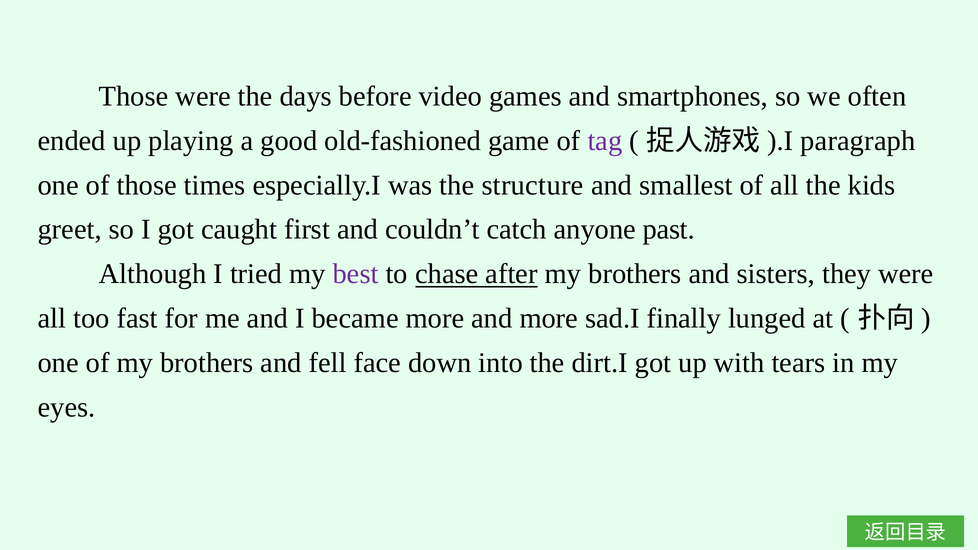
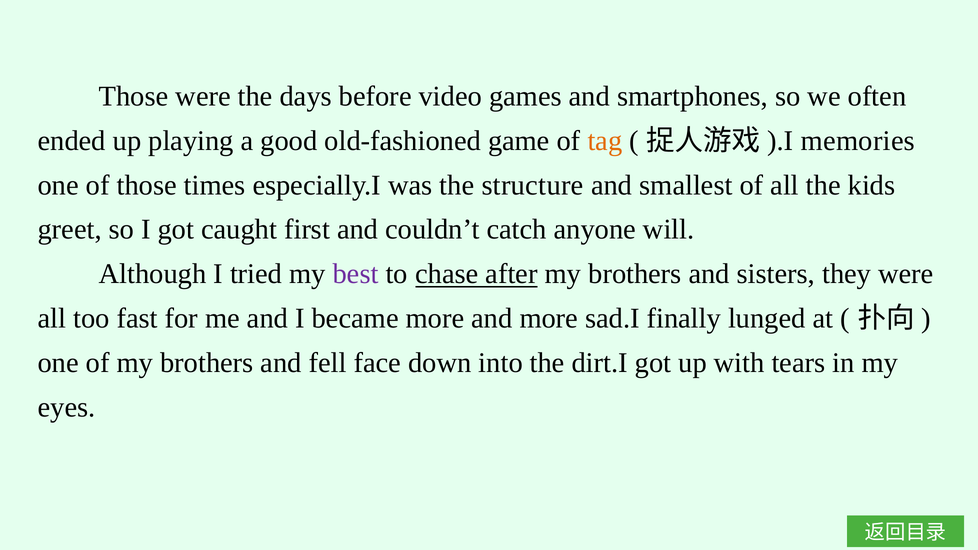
tag colour: purple -> orange
paragraph: paragraph -> memories
past: past -> will
